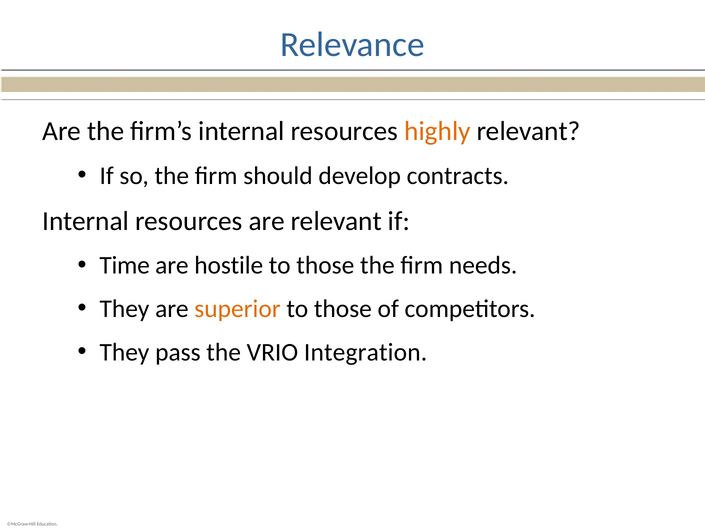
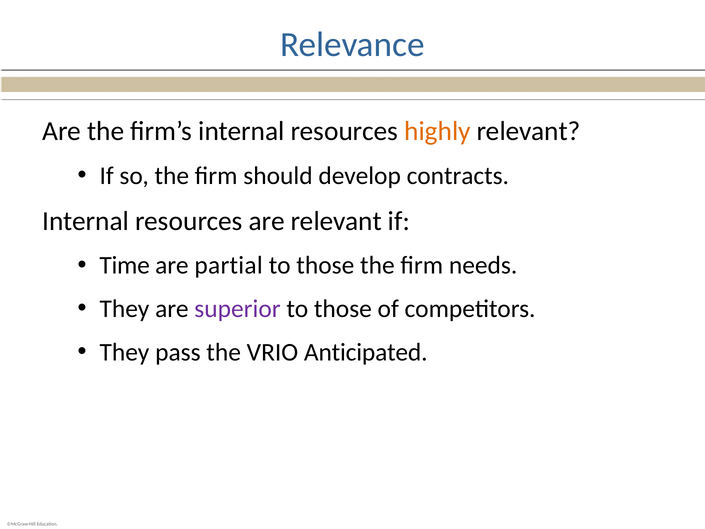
hostile: hostile -> partial
superior colour: orange -> purple
Integration: Integration -> Anticipated
